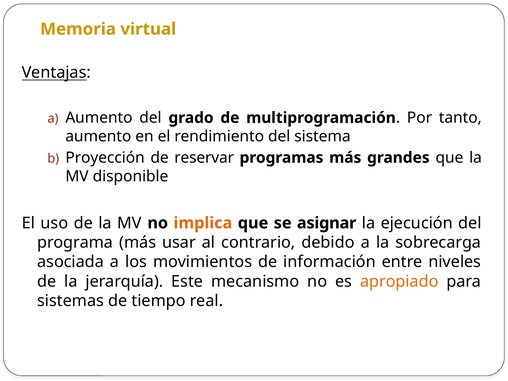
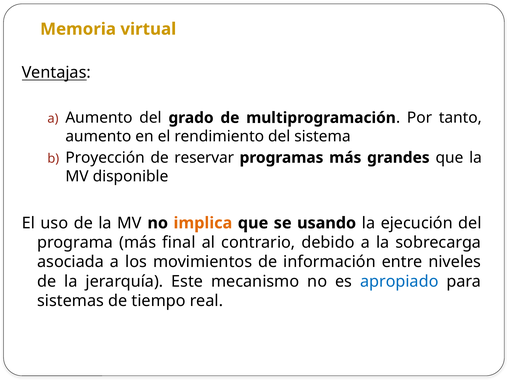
asignar: asignar -> usando
usar: usar -> final
apropiado colour: orange -> blue
